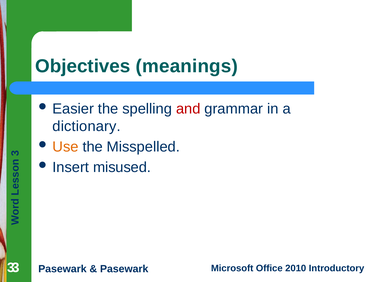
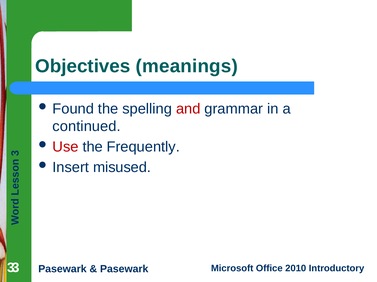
Easier: Easier -> Found
dictionary: dictionary -> continued
Use colour: orange -> red
Misspelled: Misspelled -> Frequently
